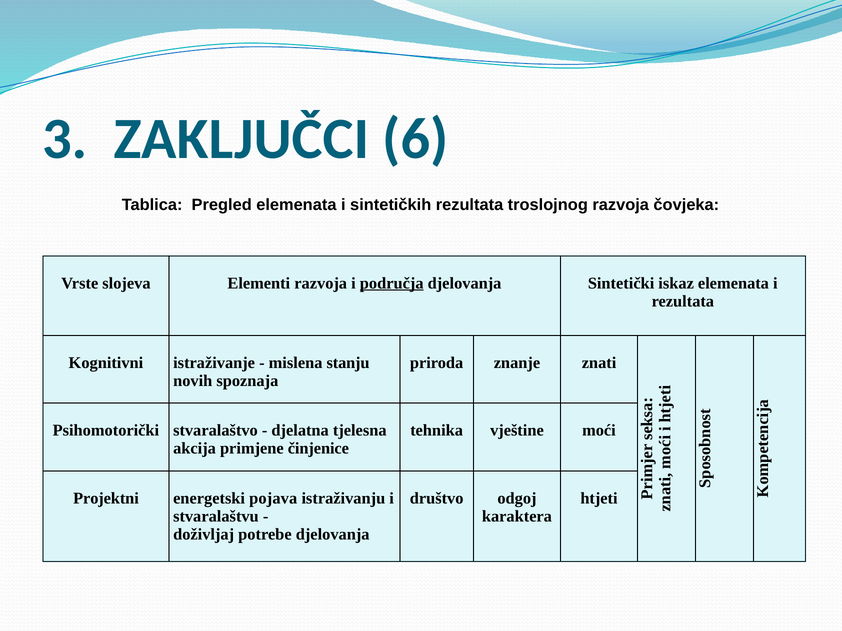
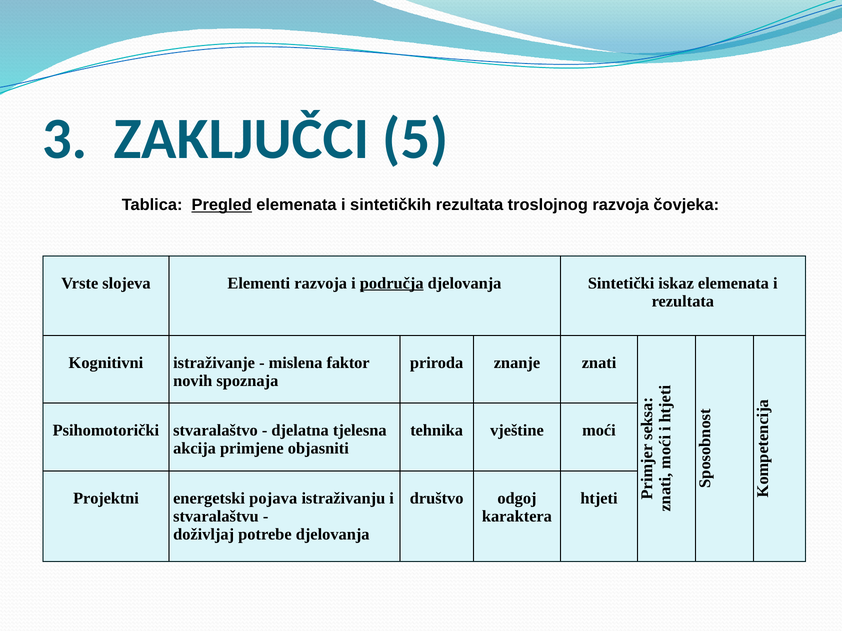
6: 6 -> 5
Pregled underline: none -> present
stanju: stanju -> faktor
činjenice: činjenice -> objasniti
